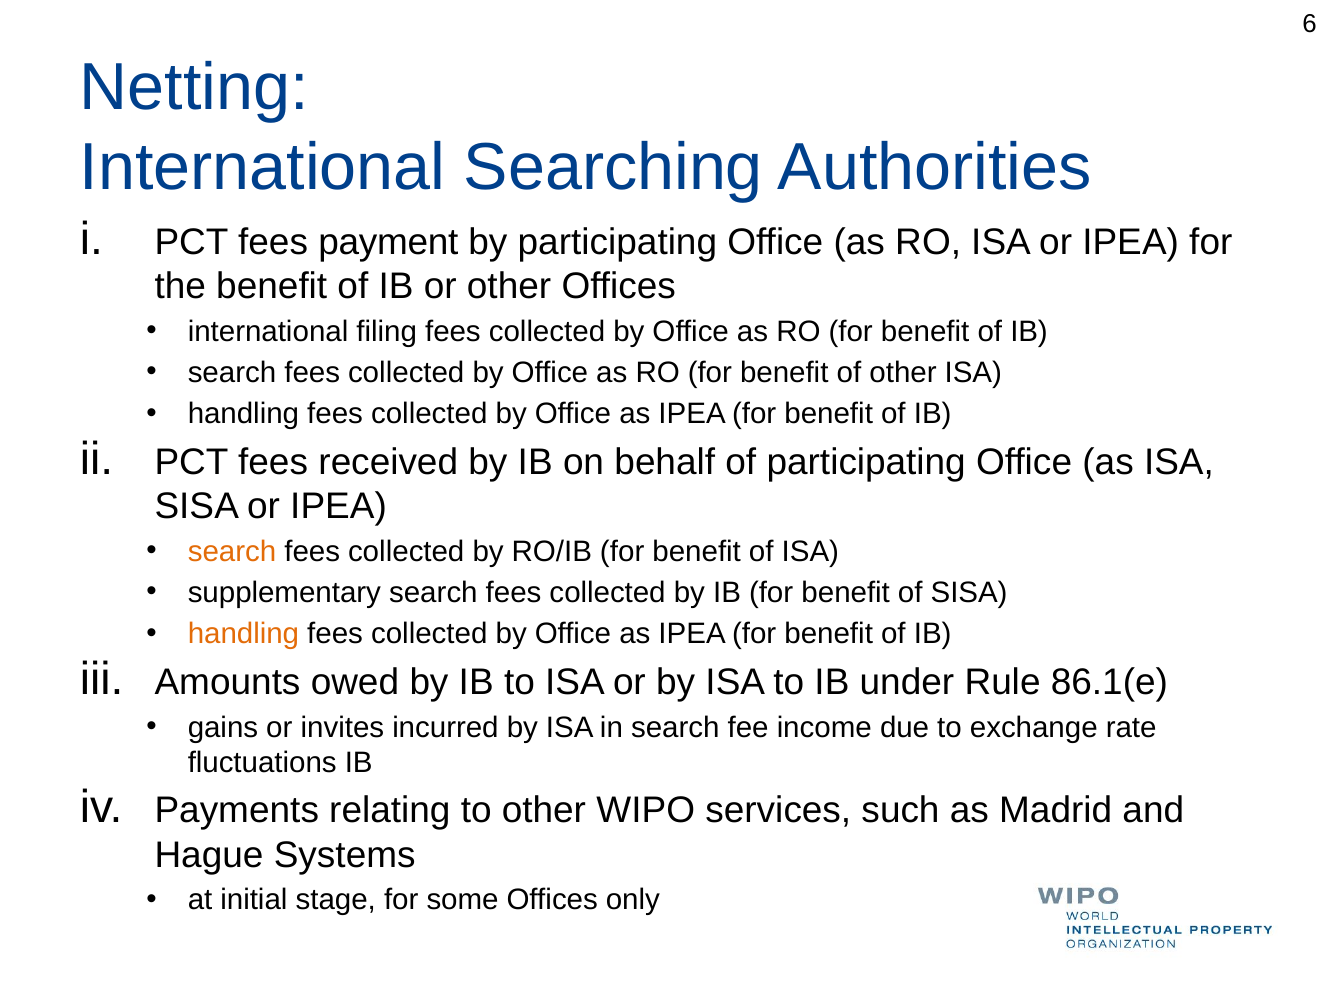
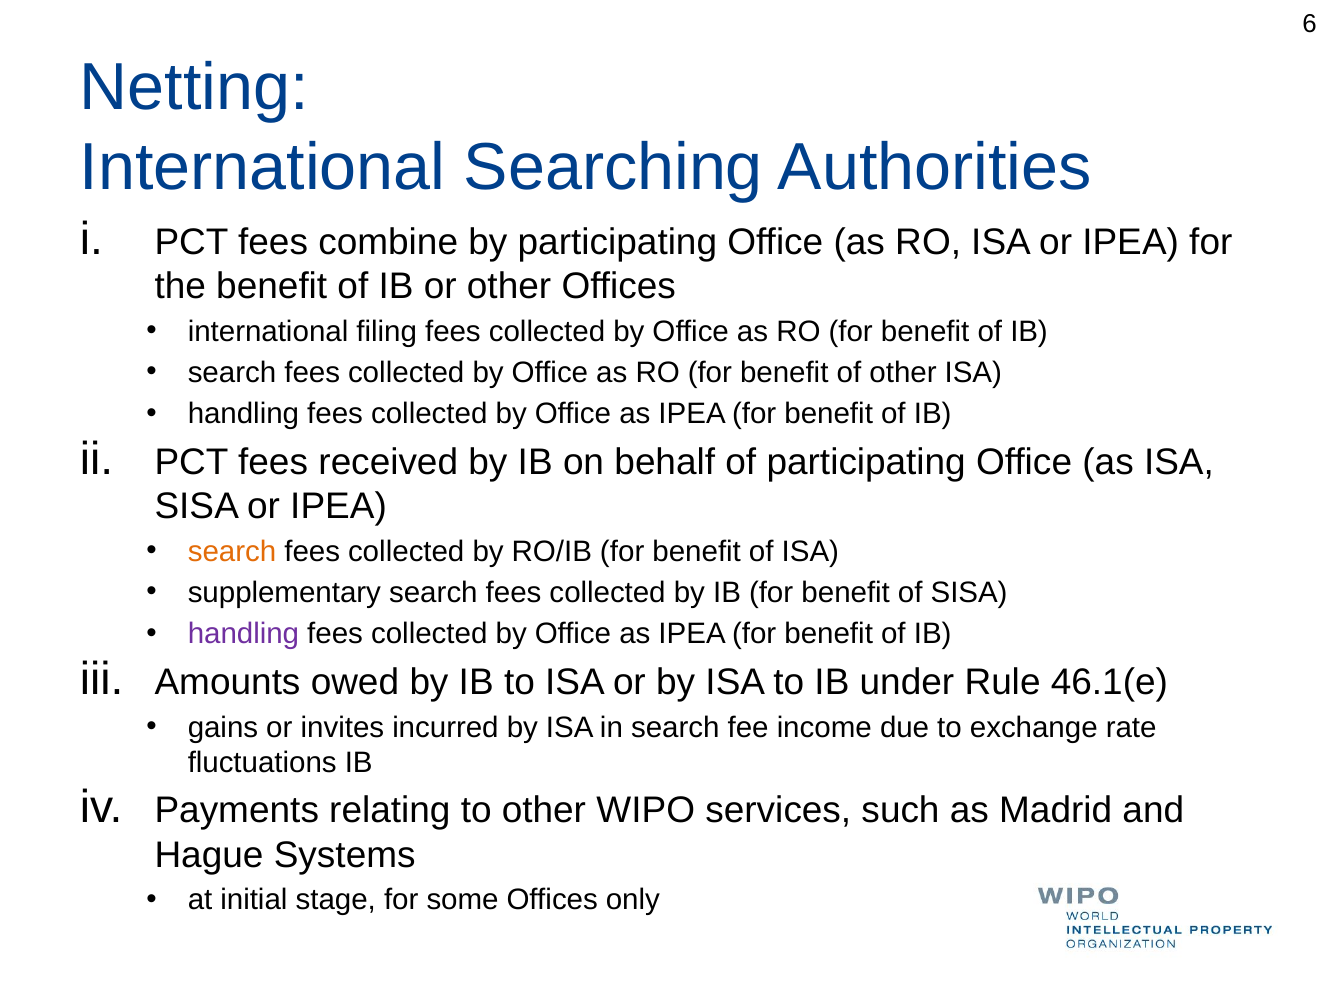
payment: payment -> combine
handling at (244, 635) colour: orange -> purple
86.1(e: 86.1(e -> 46.1(e
